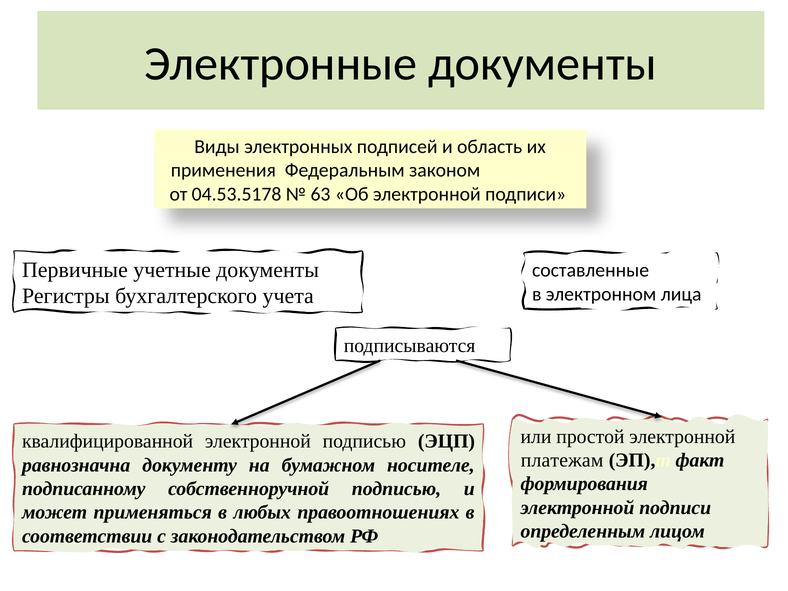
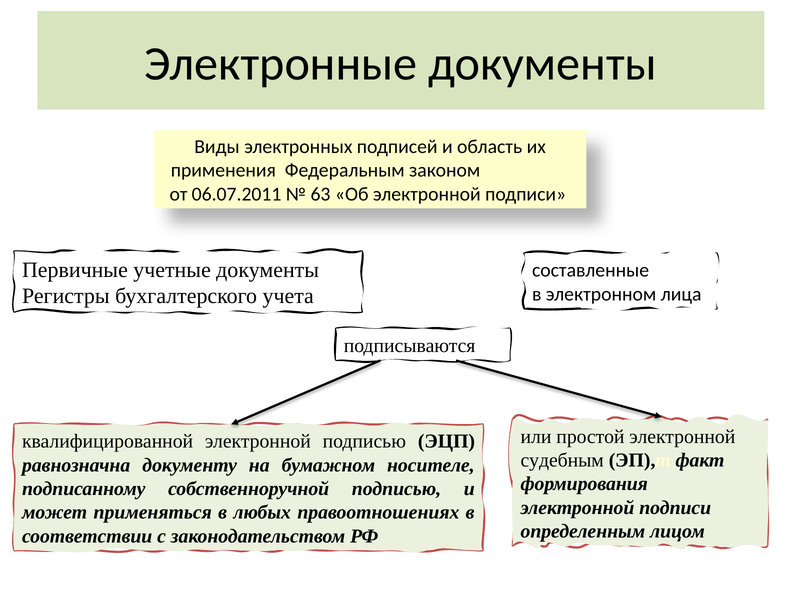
04.53.5178: 04.53.5178 -> 06.07.2011
платежам: платежам -> судебным
